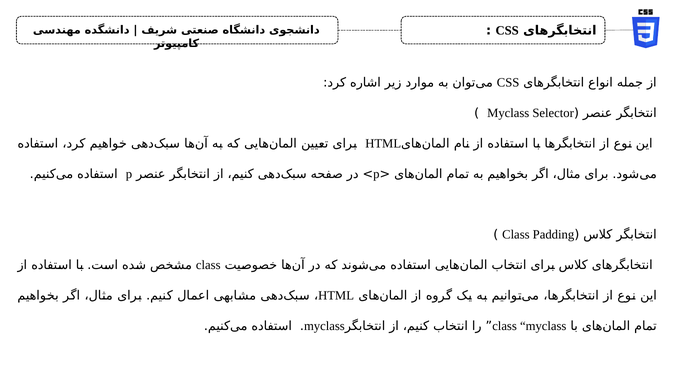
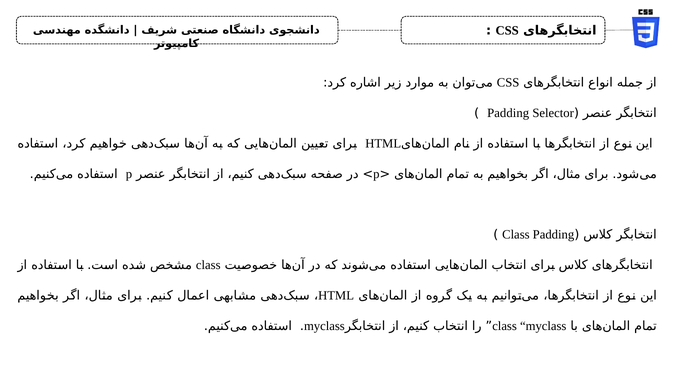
Myclass at (508, 113): Myclass -> Padding
